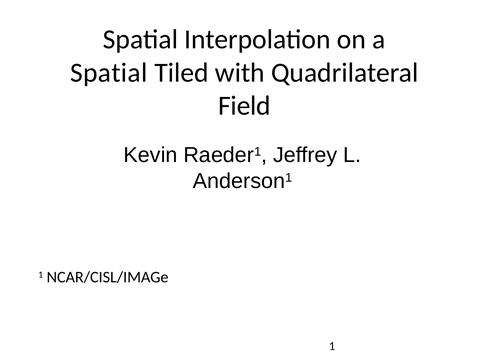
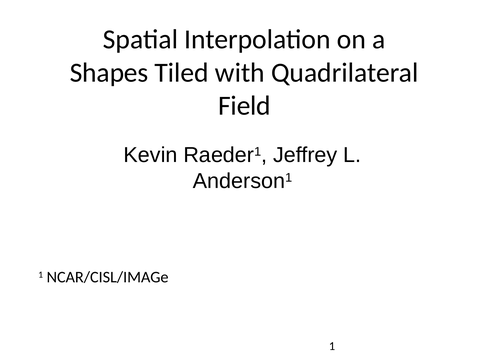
Spatial at (109, 73): Spatial -> Shapes
